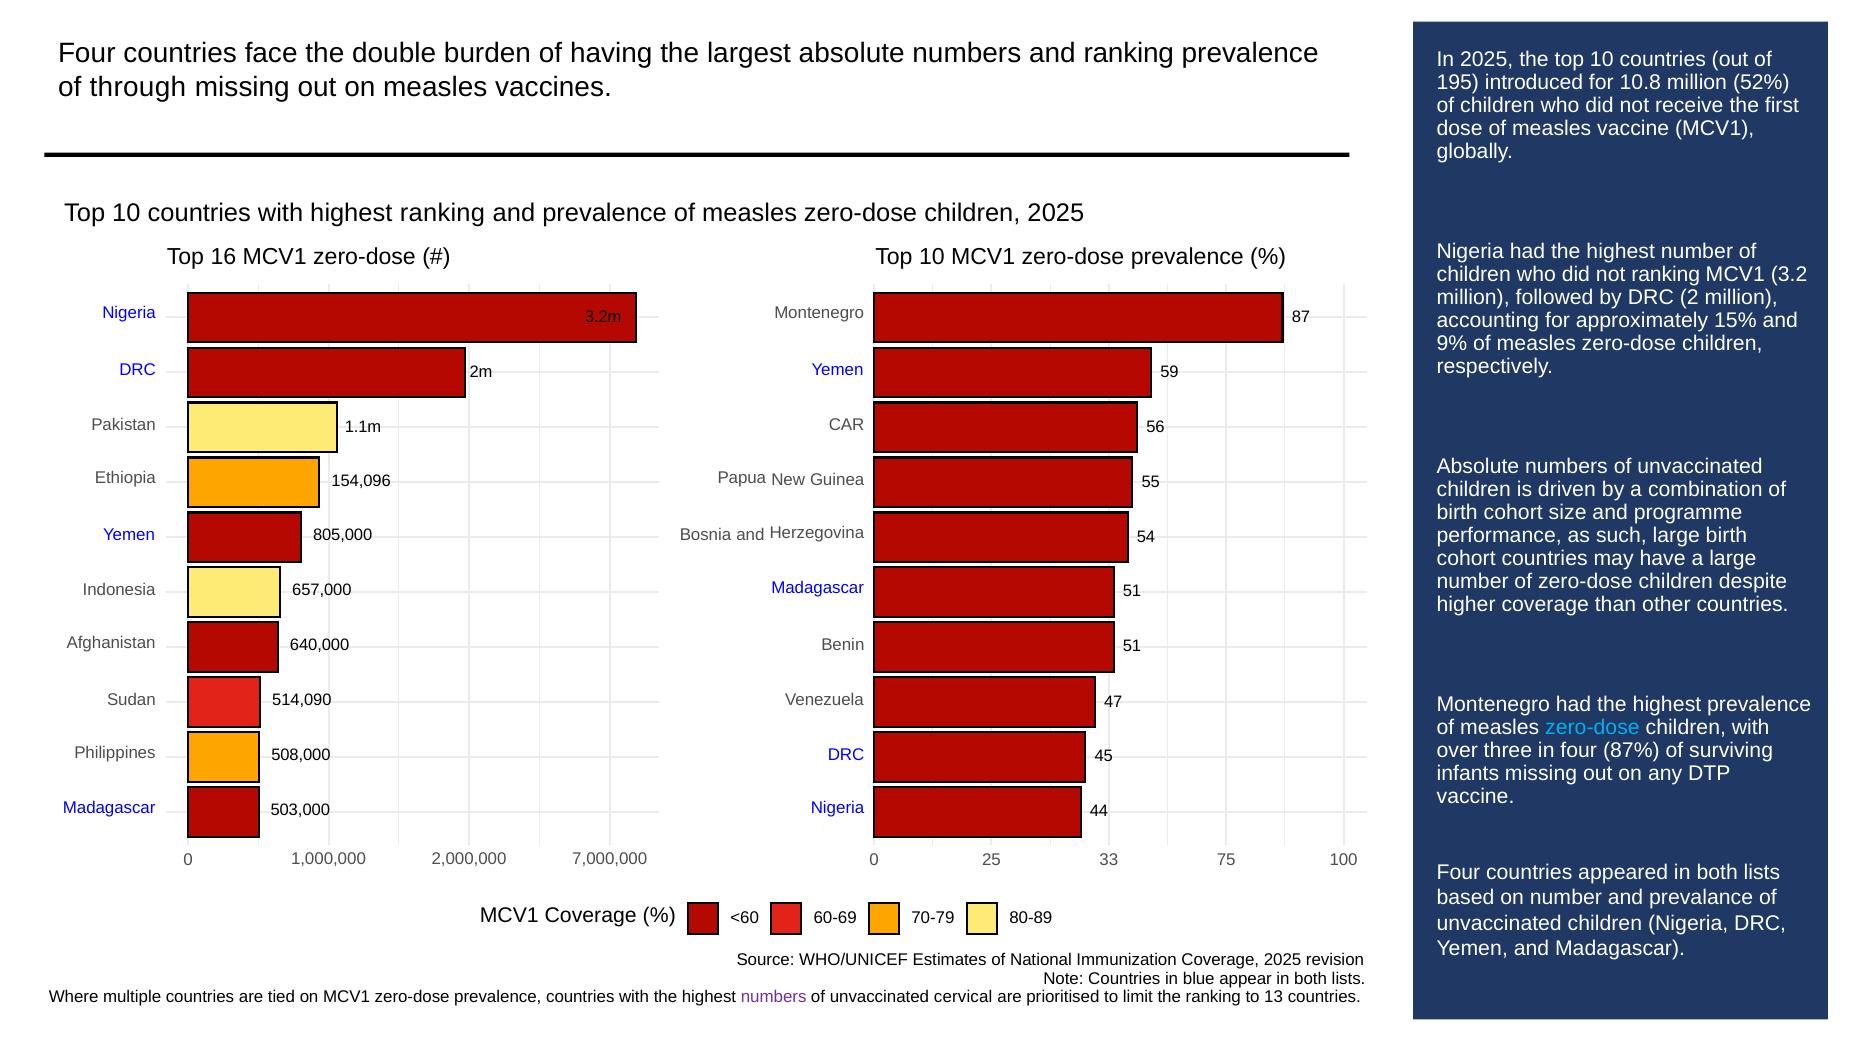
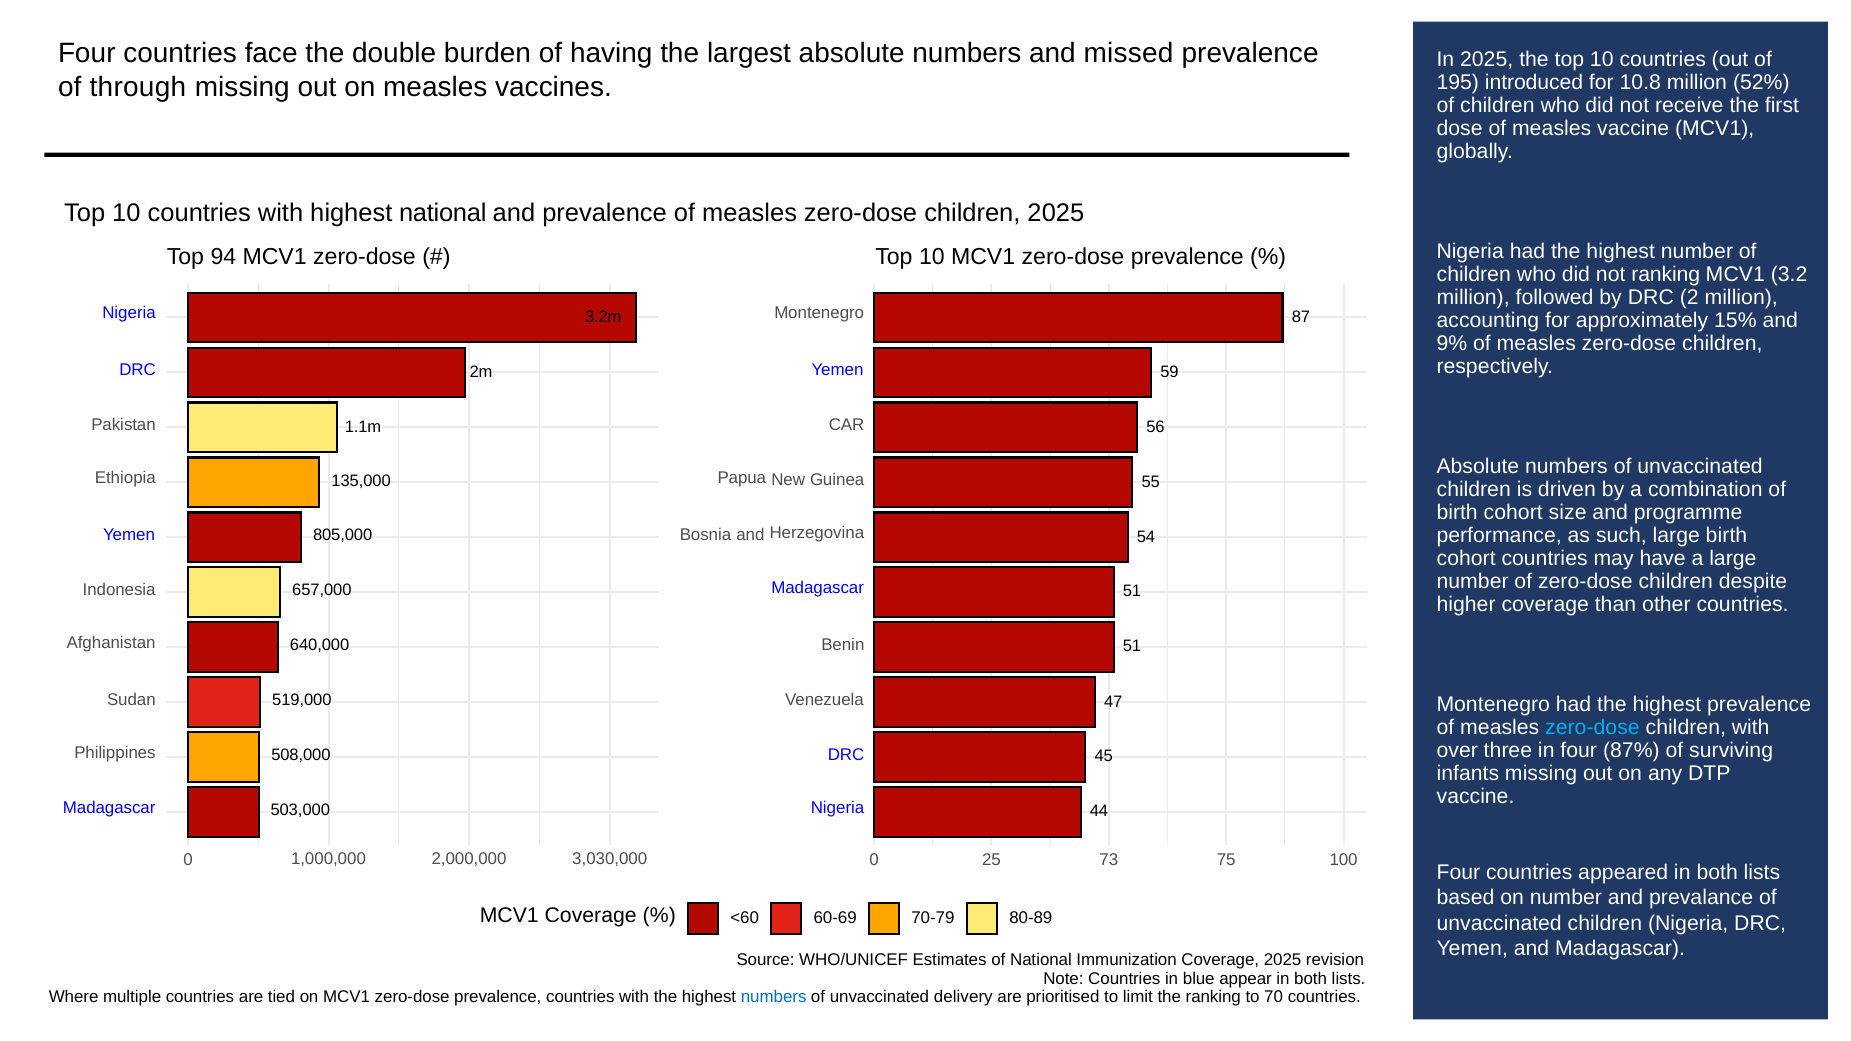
and ranking: ranking -> missed
highest ranking: ranking -> national
16: 16 -> 94
154,096: 154,096 -> 135,000
514,090: 514,090 -> 519,000
7,000,000: 7,000,000 -> 3,030,000
33: 33 -> 73
numbers at (774, 997) colour: purple -> blue
cervical: cervical -> delivery
13: 13 -> 70
